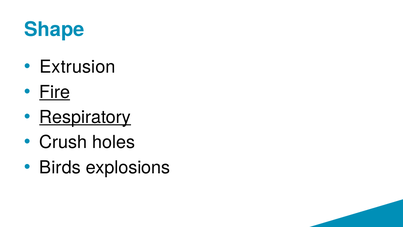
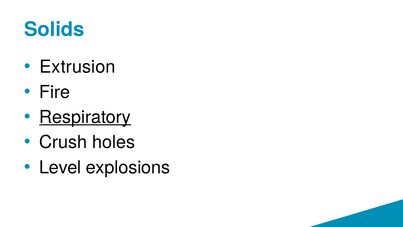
Shape: Shape -> Solids
Fire underline: present -> none
Birds: Birds -> Level
